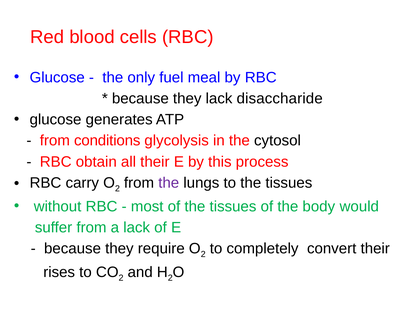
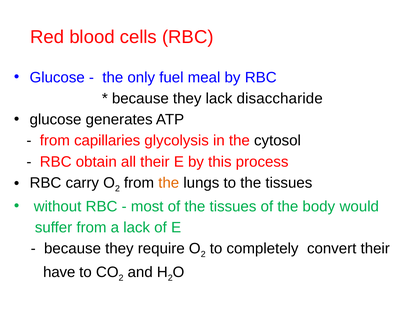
conditions: conditions -> capillaries
the at (169, 183) colour: purple -> orange
rises: rises -> have
